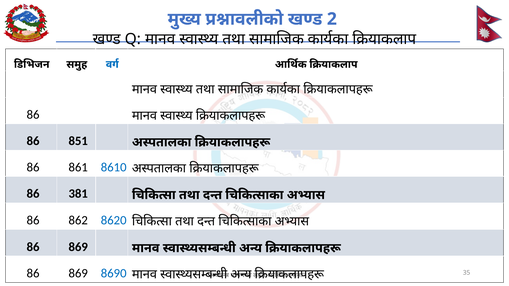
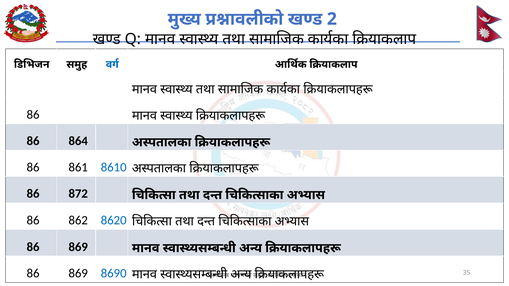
851: 851 -> 864
381: 381 -> 872
